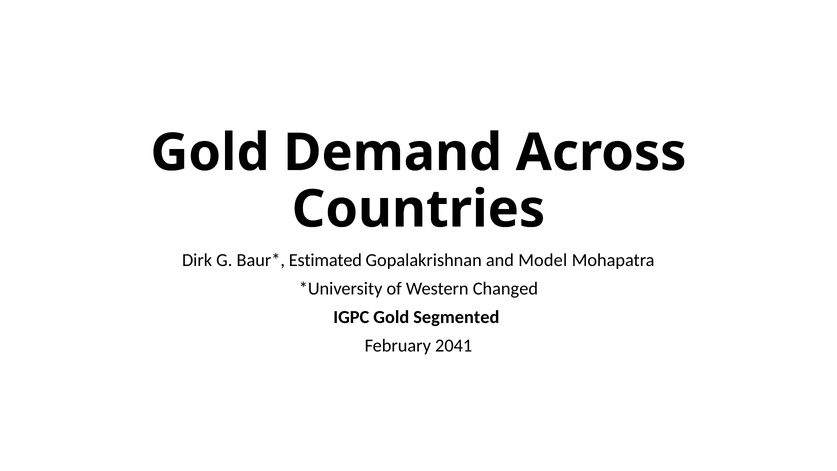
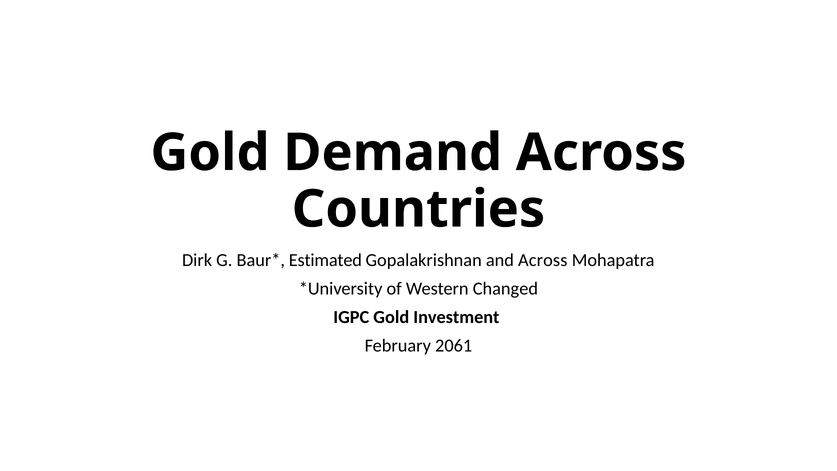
and Model: Model -> Across
Segmented: Segmented -> Investment
2041: 2041 -> 2061
